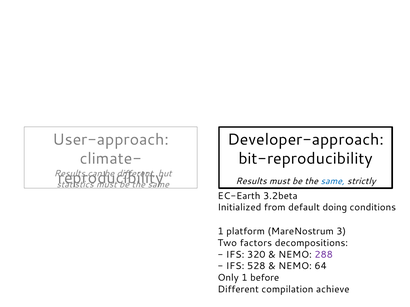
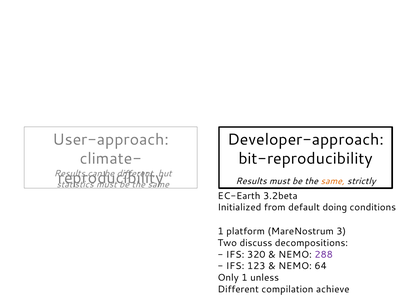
same at (333, 181) colour: blue -> orange
factors: factors -> discuss
528: 528 -> 123
before: before -> unless
